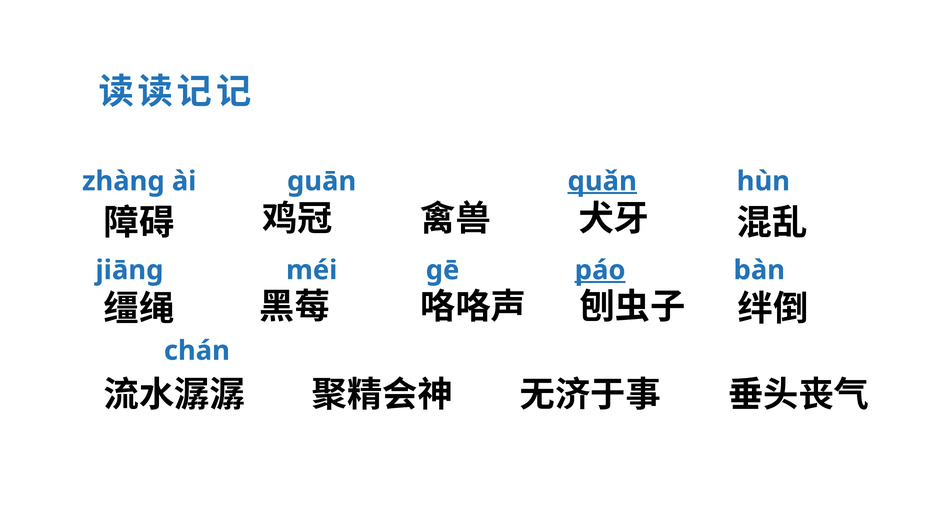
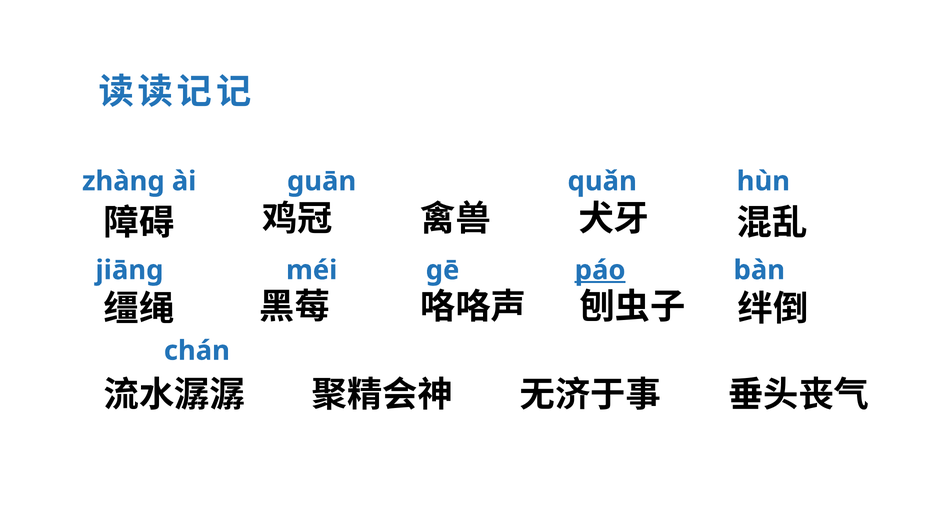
quǎn underline: present -> none
